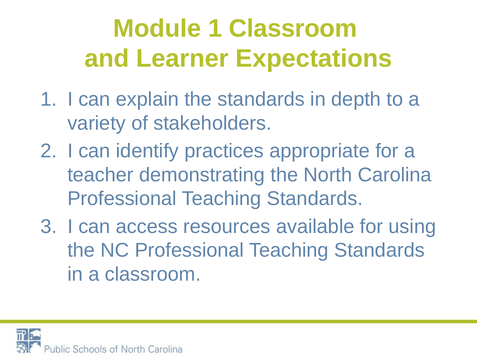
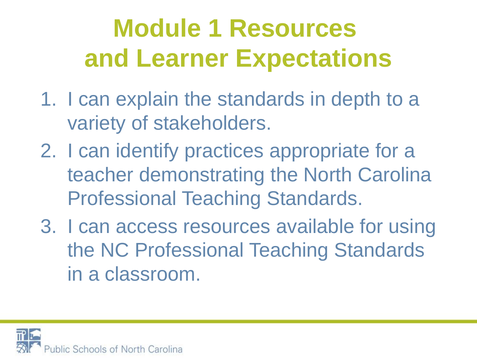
1 Classroom: Classroom -> Resources
